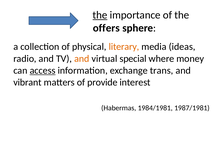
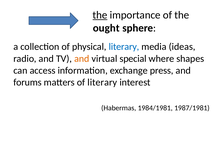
offers: offers -> ought
literary at (124, 47) colour: orange -> blue
money: money -> shapes
access underline: present -> none
trans: trans -> press
vibrant: vibrant -> forums
of provide: provide -> literary
